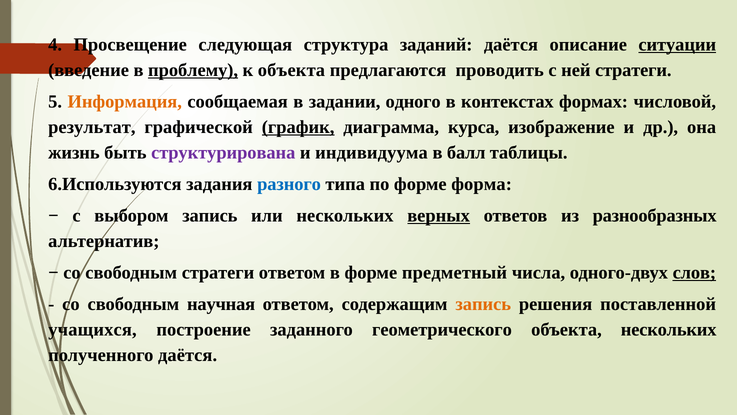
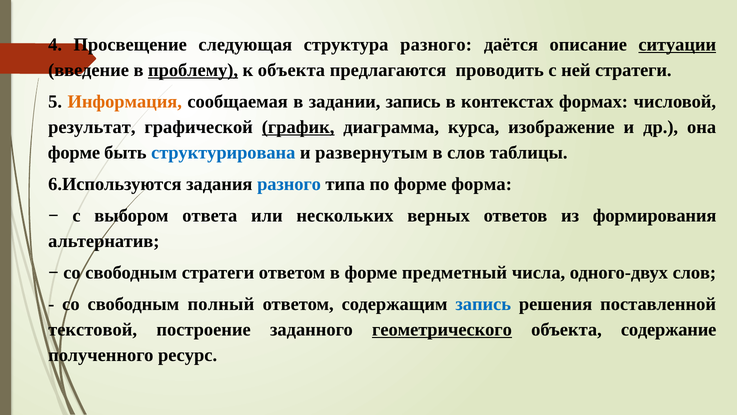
структура заданий: заданий -> разного
задании одного: одного -> запись
жизнь at (74, 152): жизнь -> форме
структурирована colour: purple -> blue
индивидуума: индивидуума -> развернутым
в балл: балл -> слов
выбором запись: запись -> ответа
верных underline: present -> none
разнообразных: разнообразных -> формирования
слов at (694, 272) underline: present -> none
научная: научная -> полный
запись at (483, 304) colour: orange -> blue
учащихся: учащихся -> текстовой
геометрического underline: none -> present
объекта нескольких: нескольких -> содержание
полученного даётся: даётся -> ресурс
